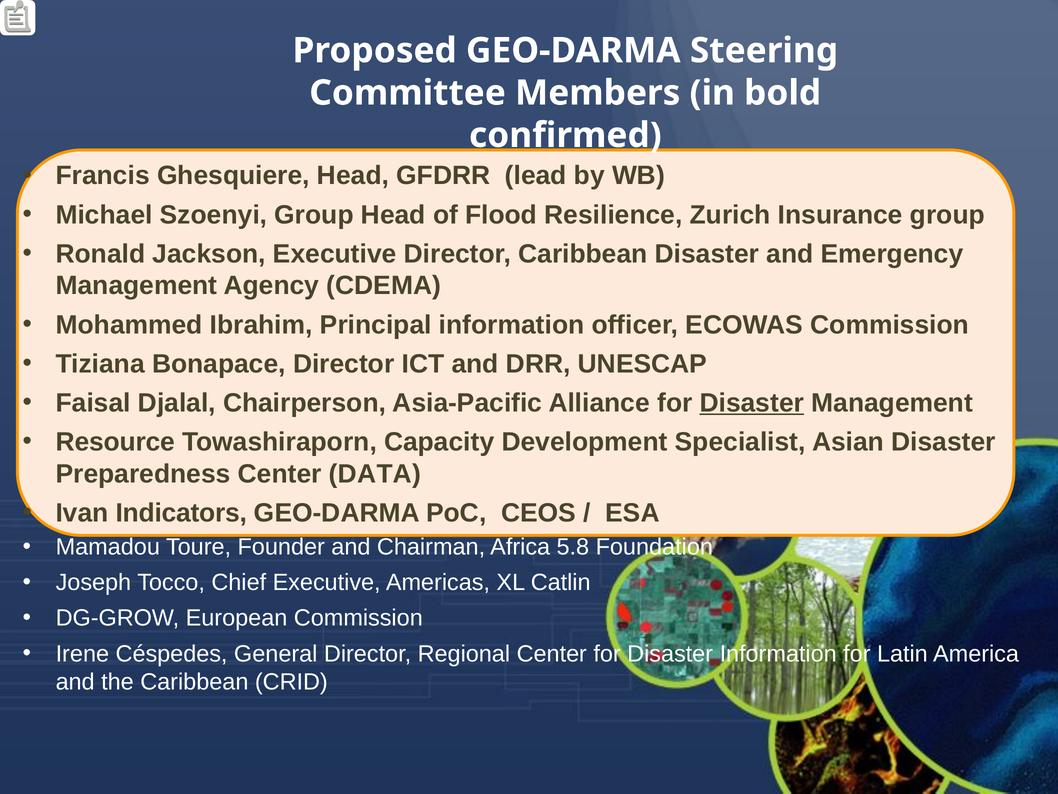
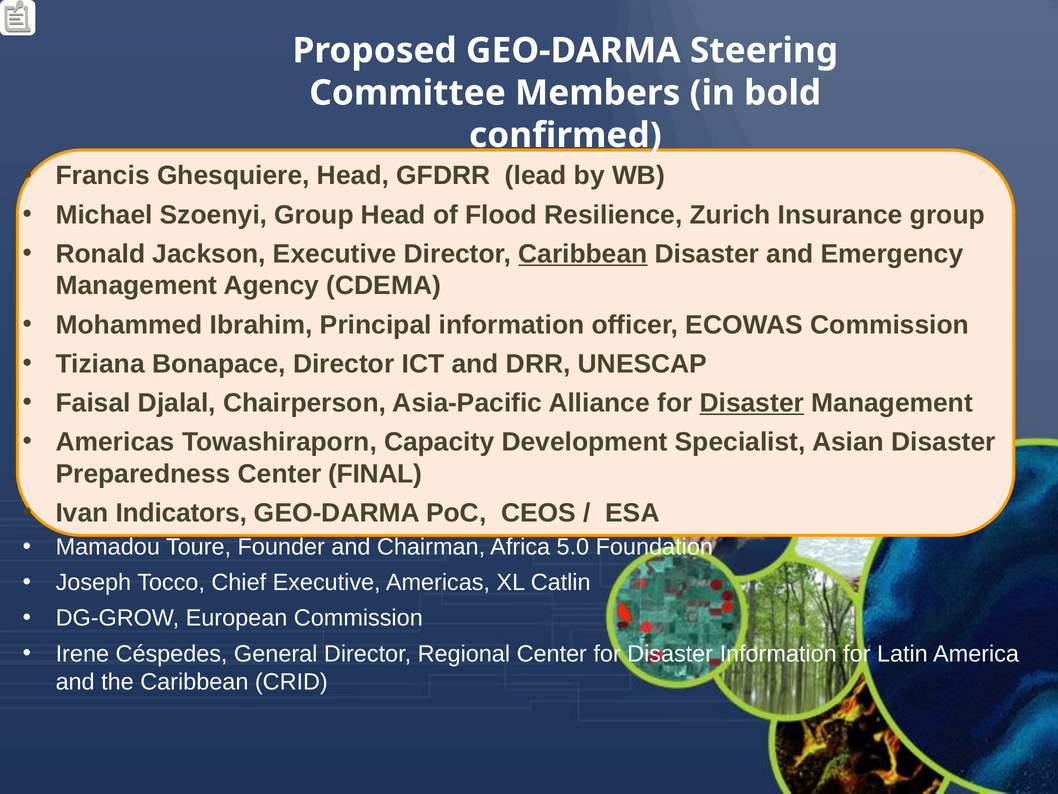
Caribbean at (583, 254) underline: none -> present
Resource at (115, 442): Resource -> Americas
DATA: DATA -> FINAL
5.8: 5.8 -> 5.0
